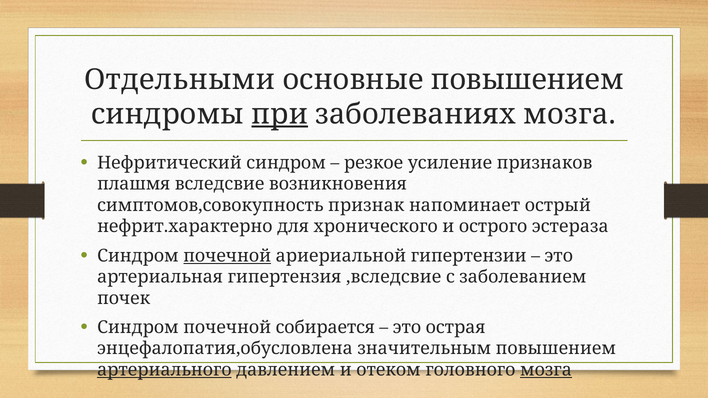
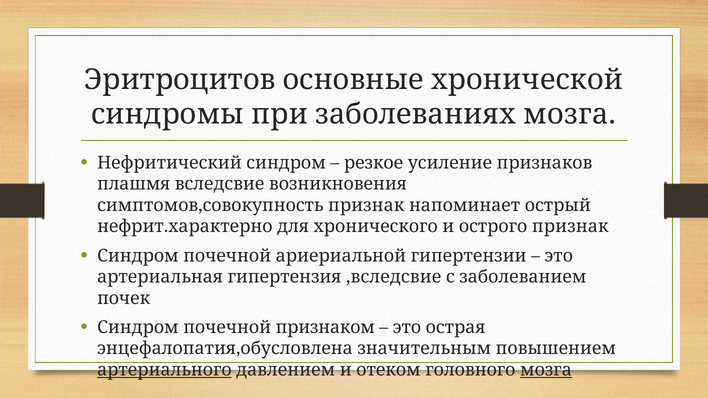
Отдельными: Отдельными -> Эритроцитов
основные повышением: повышением -> хронической
при underline: present -> none
острого эстераза: эстераза -> признак
почечной at (227, 256) underline: present -> none
собирается: собирается -> признаком
